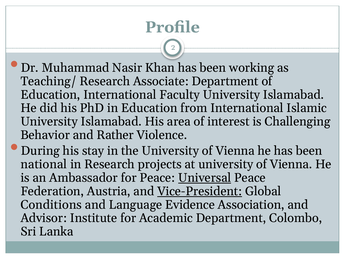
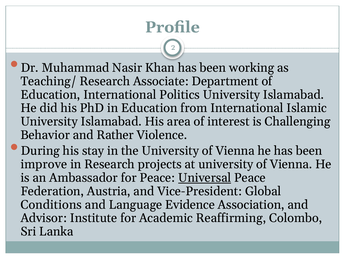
Faculty: Faculty -> Politics
national: national -> improve
Vice-President underline: present -> none
Academic Department: Department -> Reaffirming
